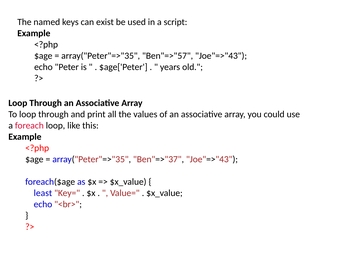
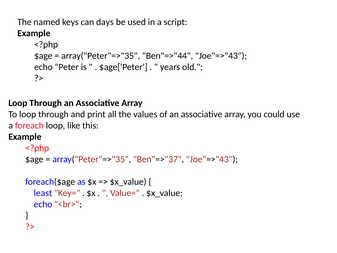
exist: exist -> days
Ben"=>"57: Ben"=>"57 -> Ben"=>"44
